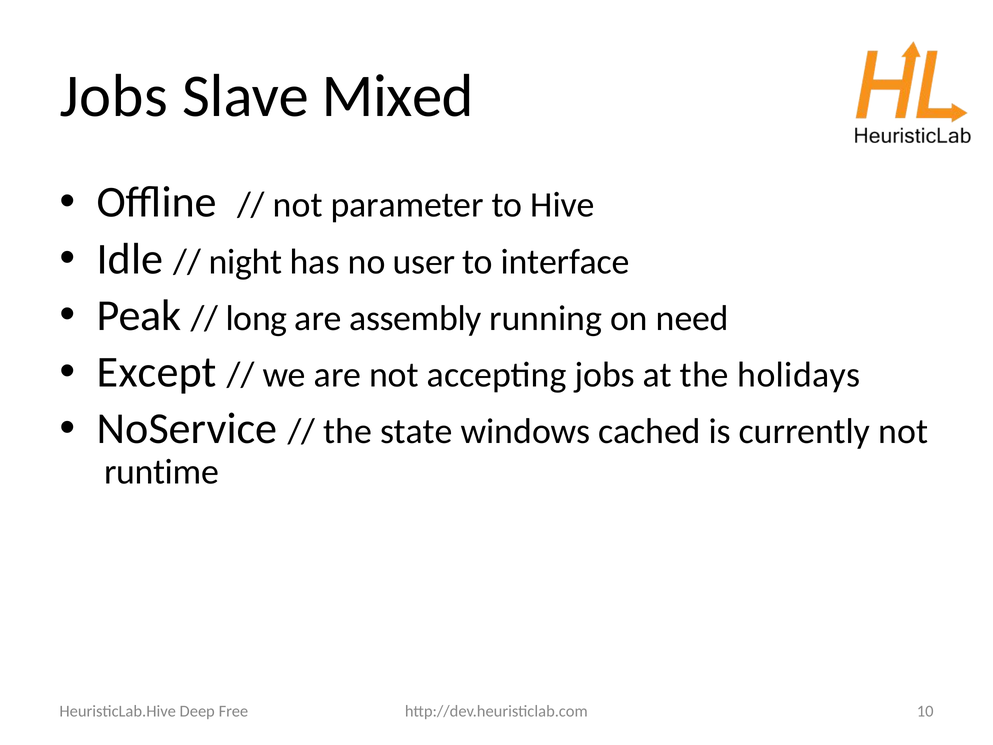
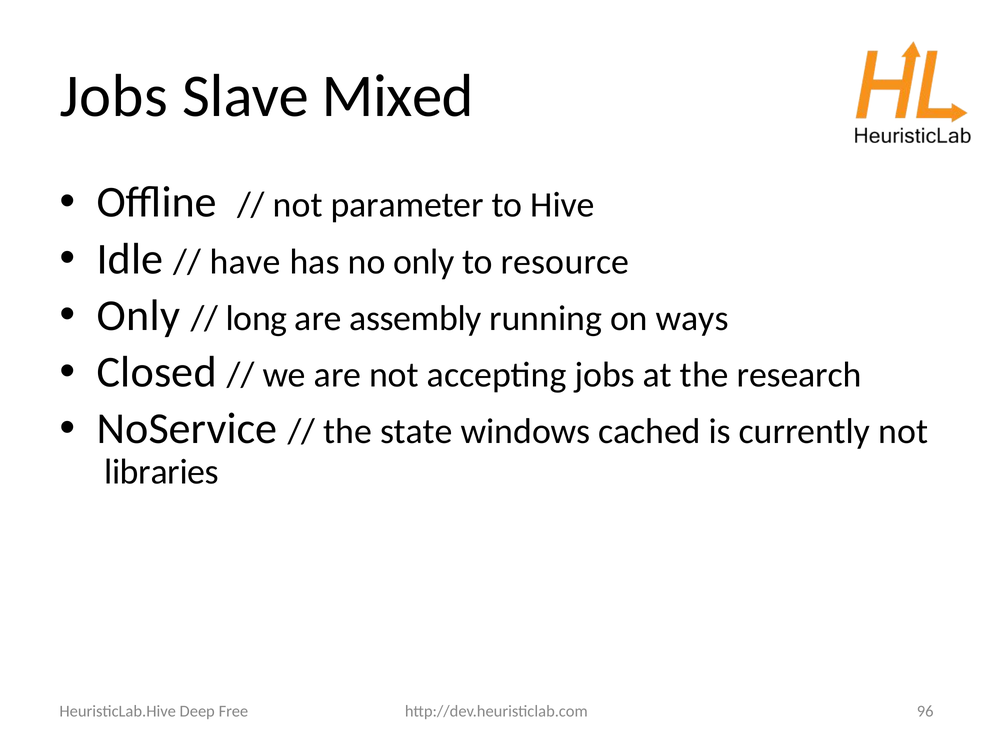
night: night -> have
no user: user -> only
interface: interface -> resource
Peak at (139, 315): Peak -> Only
need: need -> ways
Except: Except -> Closed
holidays: holidays -> research
runtime: runtime -> libraries
10: 10 -> 96
